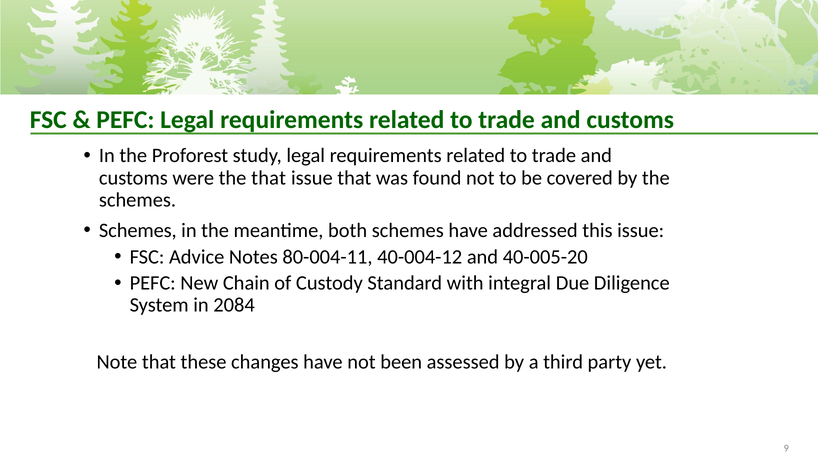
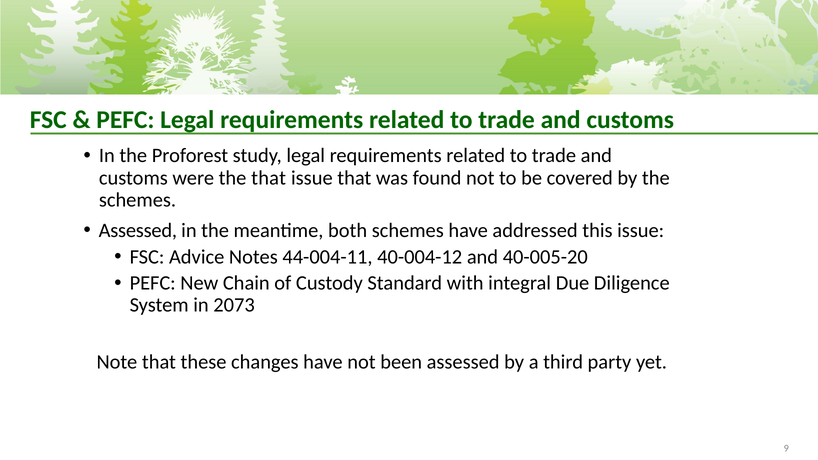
Schemes at (138, 231): Schemes -> Assessed
80-004-11: 80-004-11 -> 44-004-11
2084: 2084 -> 2073
